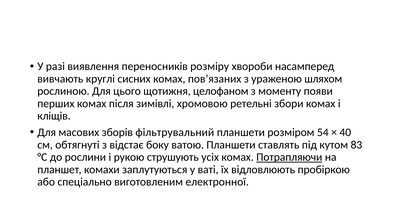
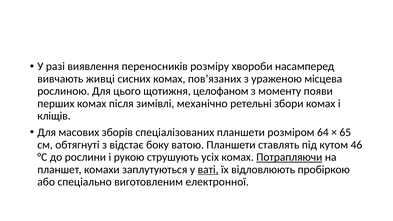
круглі: круглі -> живці
шляхом: шляхом -> місцева
хромовою: хромовою -> механічно
фільтрувальний: фільтрувальний -> спеціалізованих
54: 54 -> 64
40: 40 -> 65
83: 83 -> 46
ваті underline: none -> present
